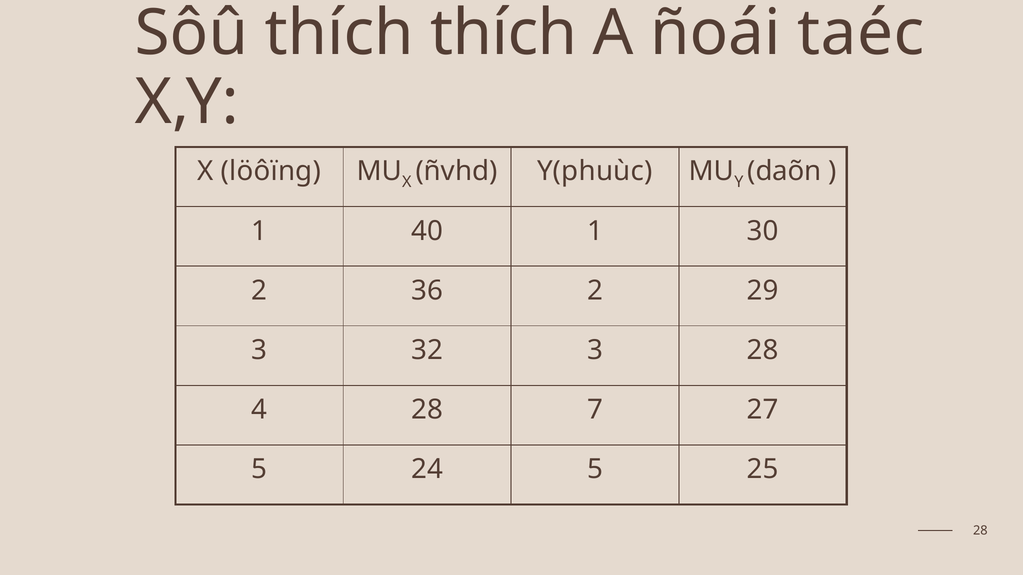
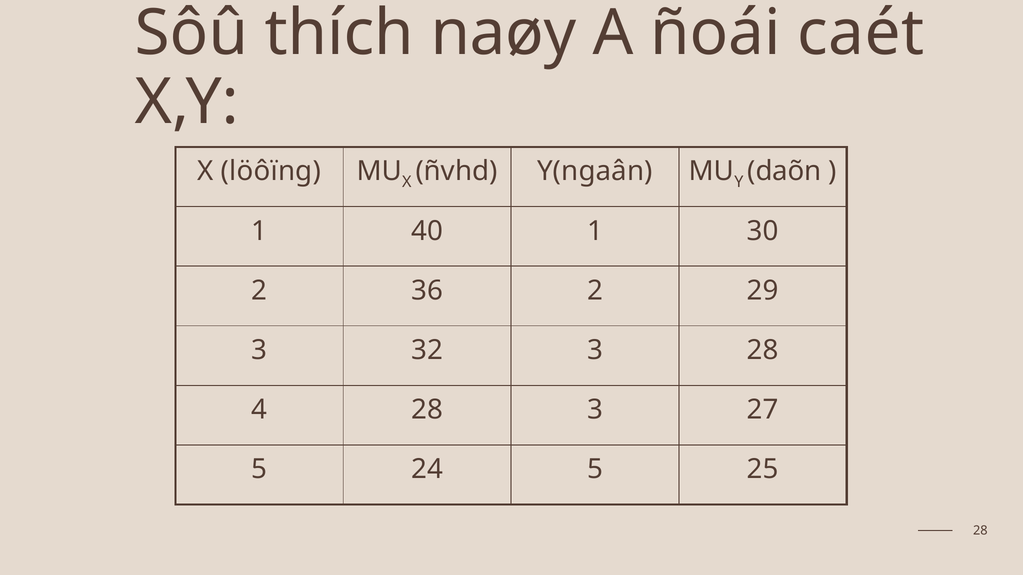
thích thích: thích -> naøy
taéc: taéc -> caét
Y(phuùc: Y(phuùc -> Y(ngaân
28 7: 7 -> 3
